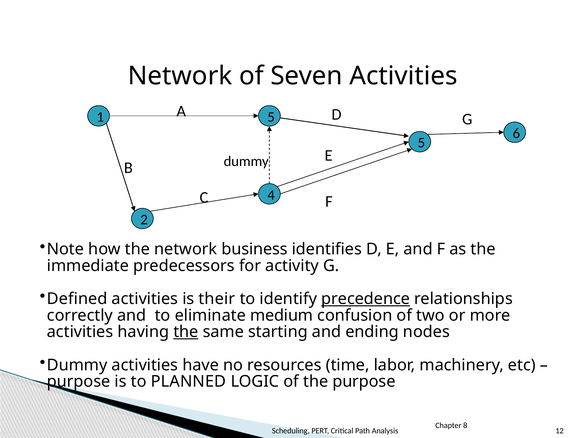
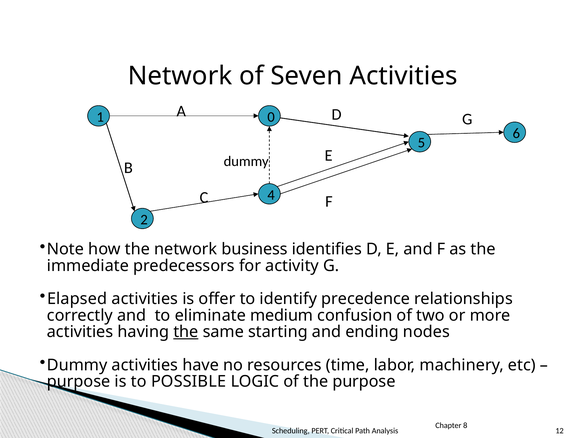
1 5: 5 -> 0
Defined: Defined -> Elapsed
their: their -> offer
precedence underline: present -> none
PLANNED: PLANNED -> POSSIBLE
